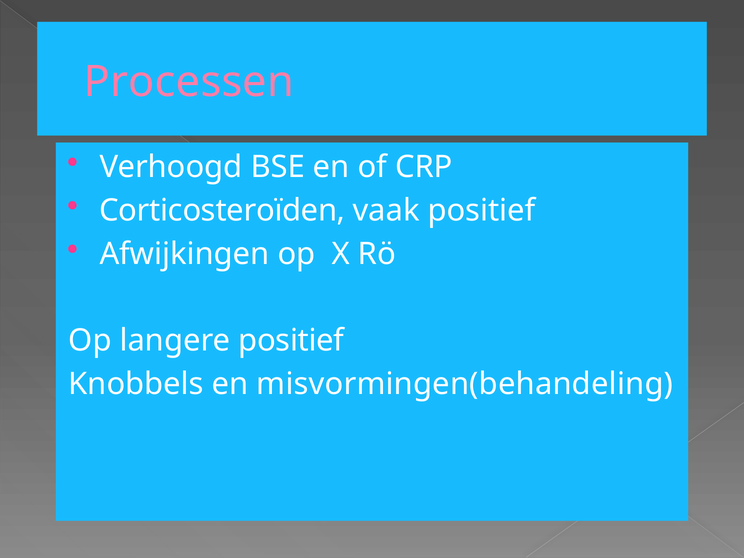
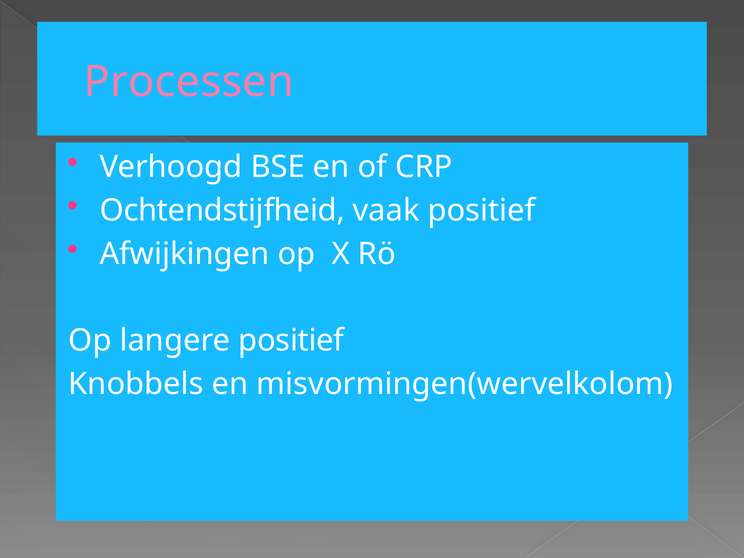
Corticosteroïden: Corticosteroïden -> Ochtendstijfheid
misvormingen(behandeling: misvormingen(behandeling -> misvormingen(wervelkolom
